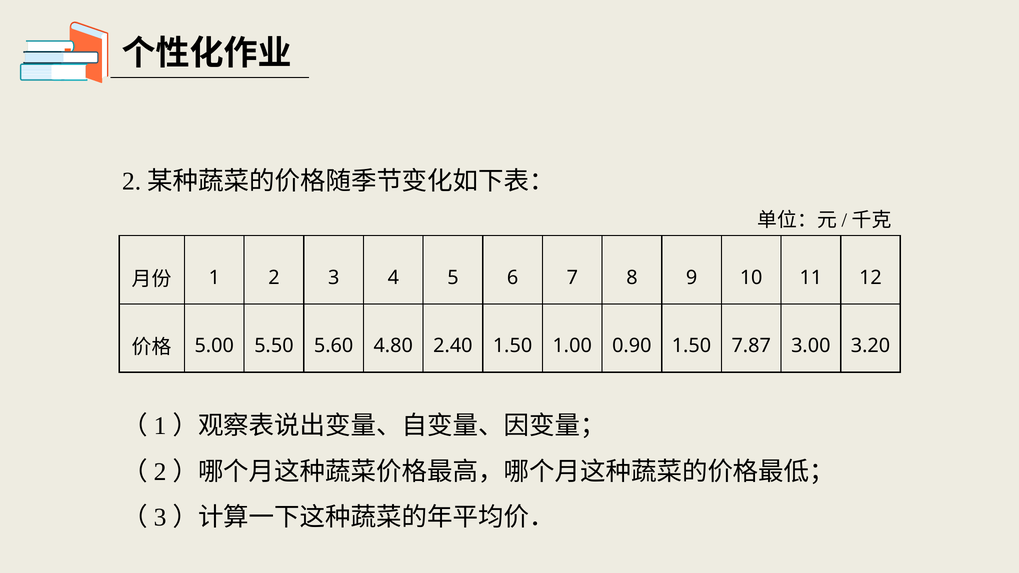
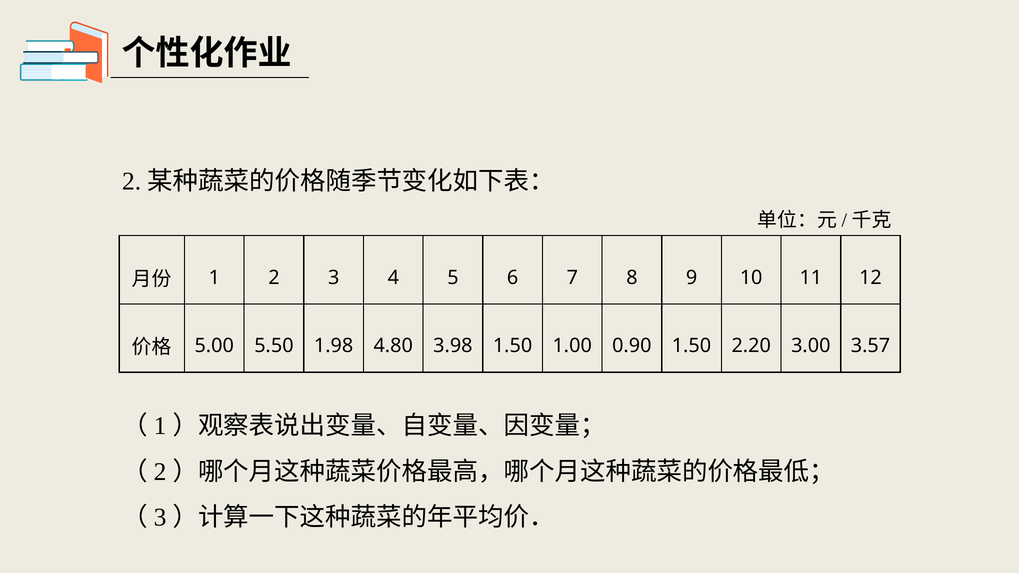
5.60: 5.60 -> 1.98
2.40: 2.40 -> 3.98
7.87: 7.87 -> 2.20
3.20: 3.20 -> 3.57
